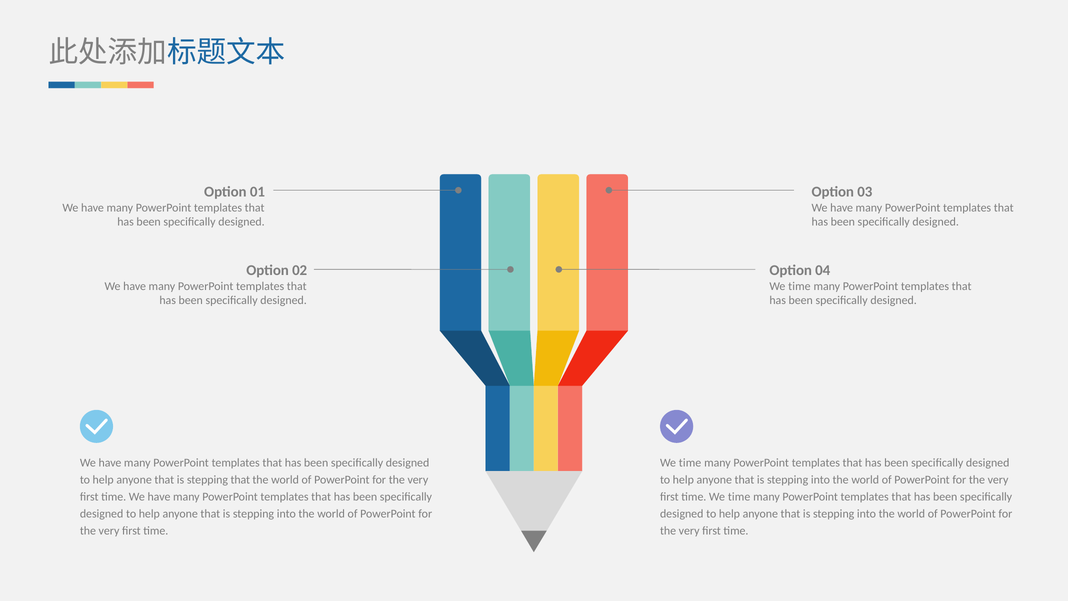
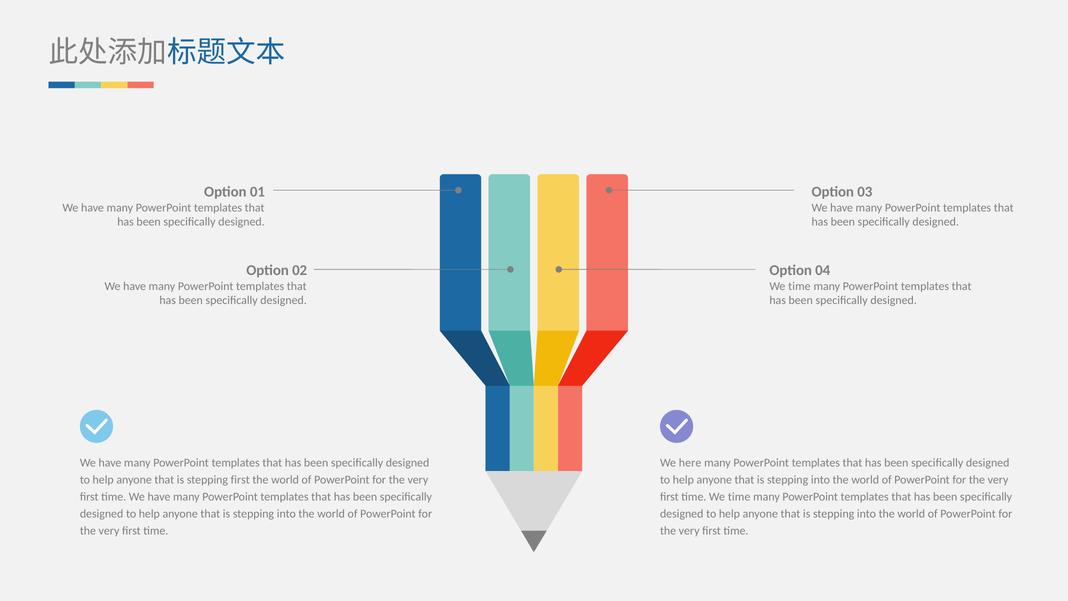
time at (690, 463): time -> here
stepping that: that -> first
